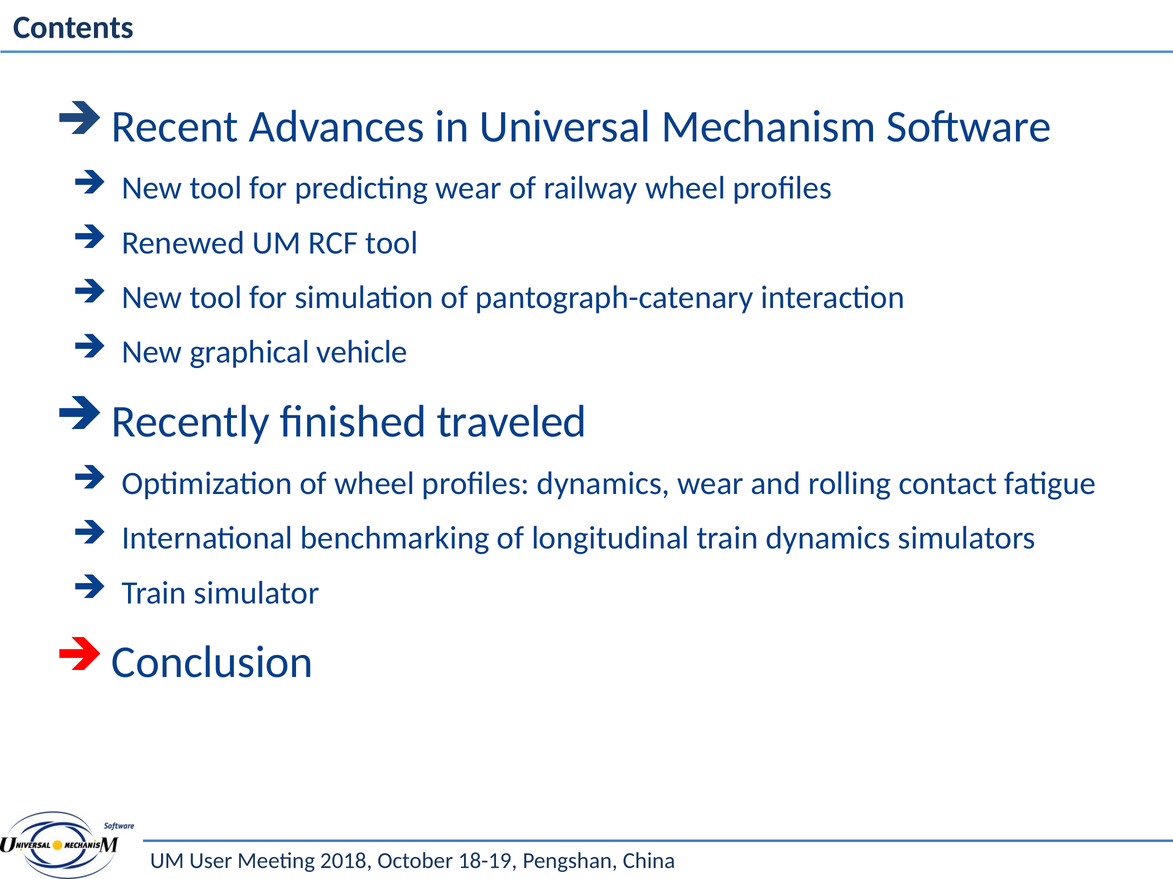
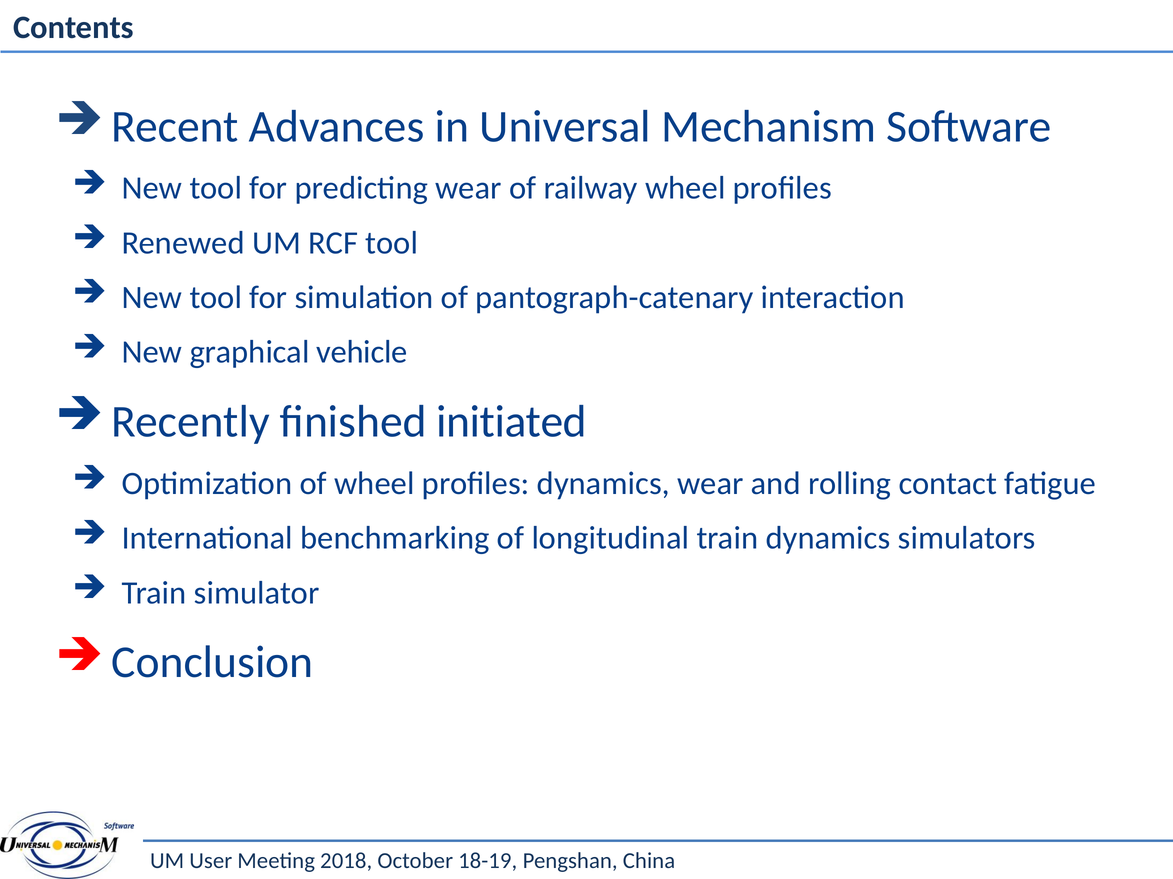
traveled: traveled -> initiated
